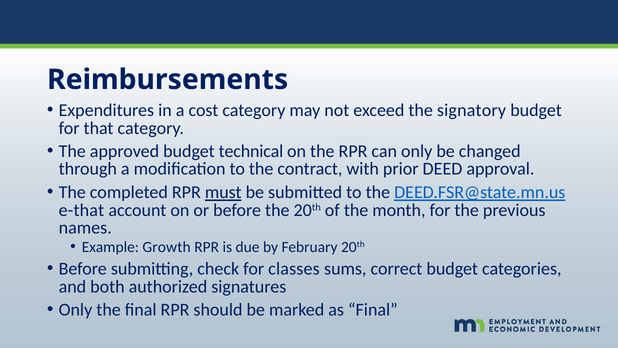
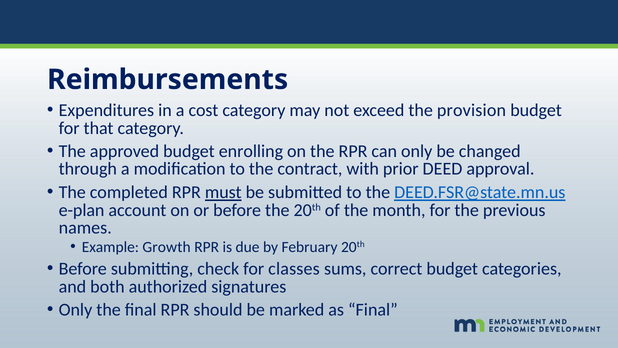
signatory: signatory -> provision
technical: technical -> enrolling
e-that: e-that -> e-plan
